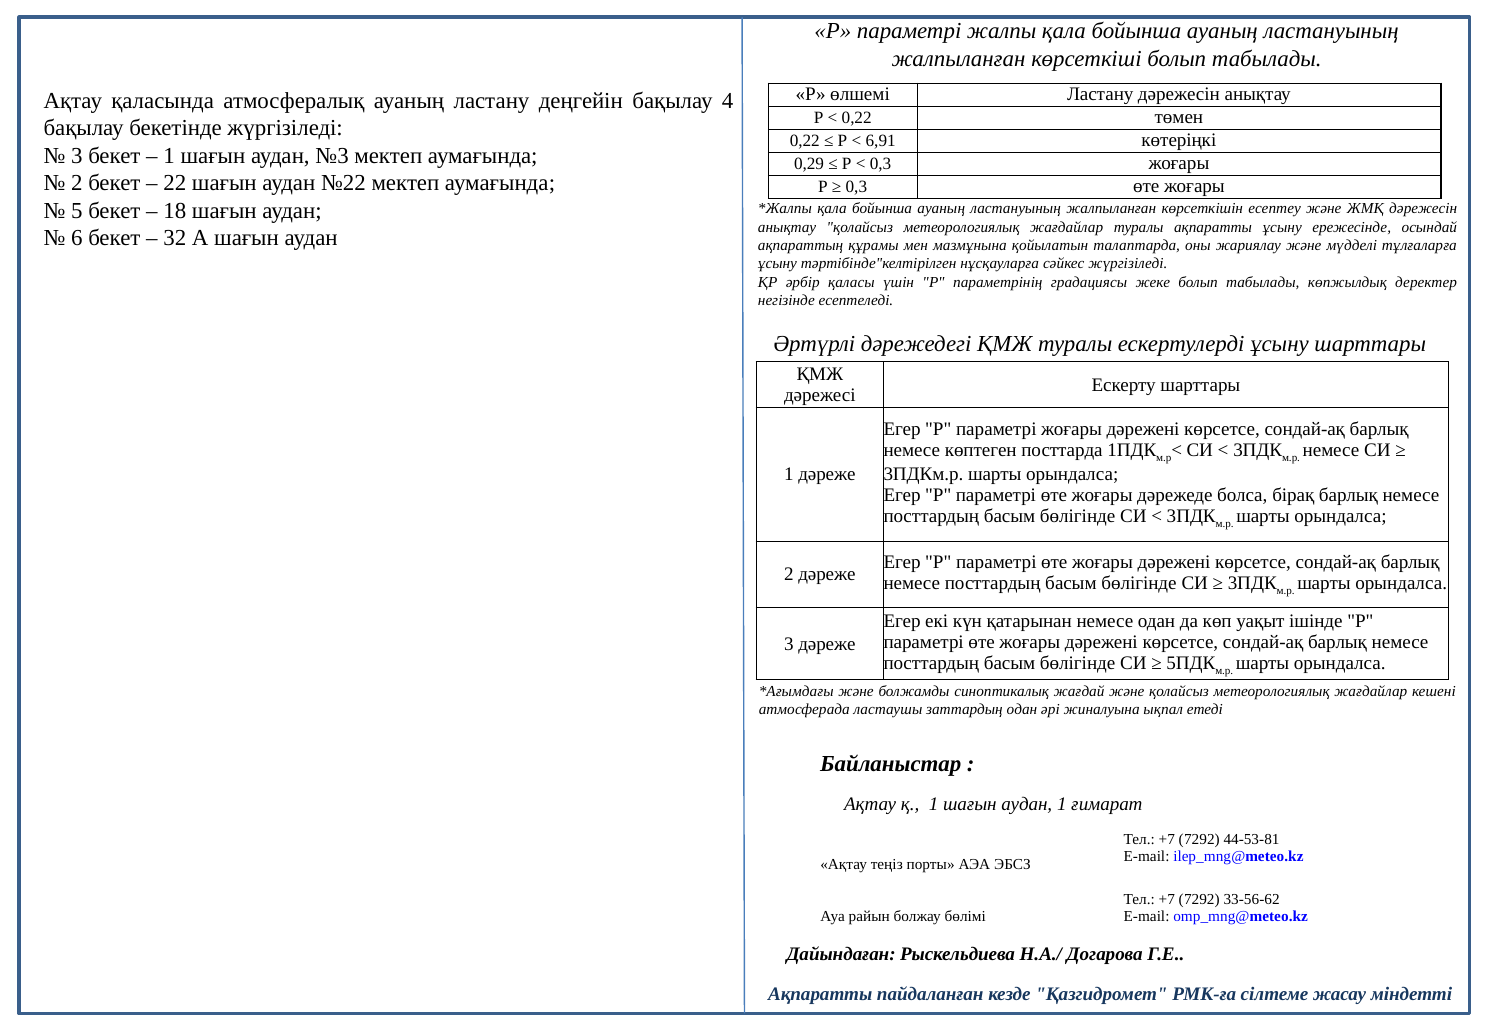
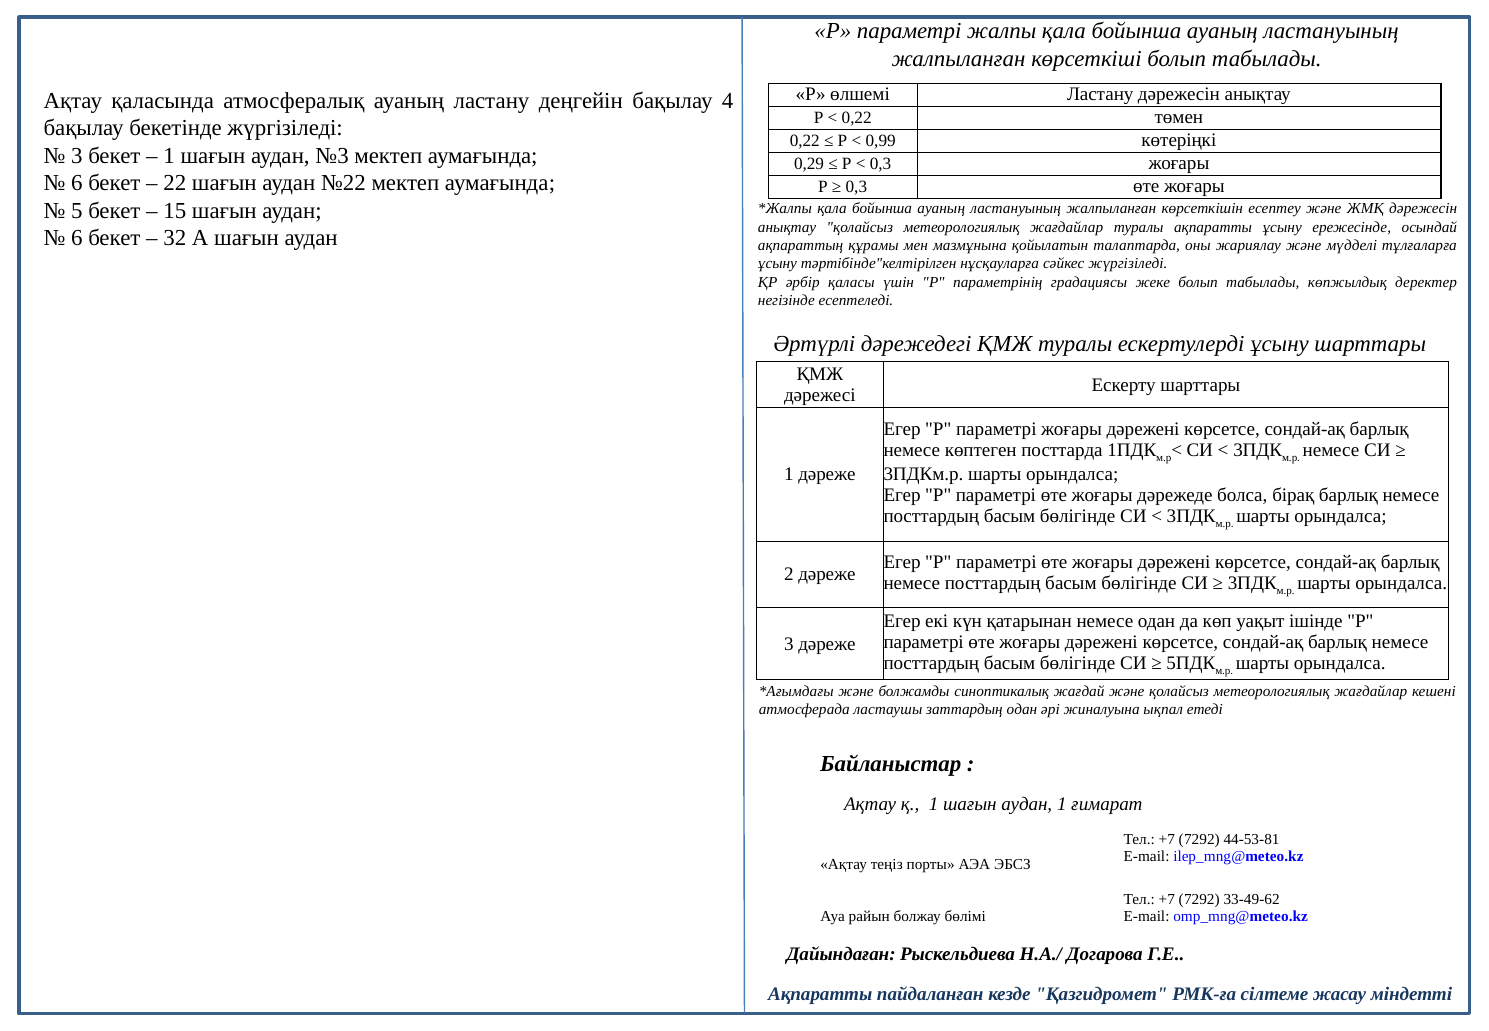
6,91: 6,91 -> 0,99
2 at (77, 183): 2 -> 6
18: 18 -> 15
33-56-62: 33-56-62 -> 33-49-62
